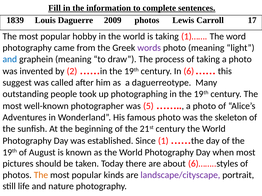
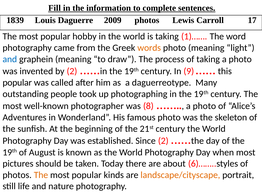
words colour: purple -> orange
6: 6 -> 9
suggest at (17, 83): suggest -> popular
5: 5 -> 8
Since 1: 1 -> 2
landscape/cityscape colour: purple -> orange
